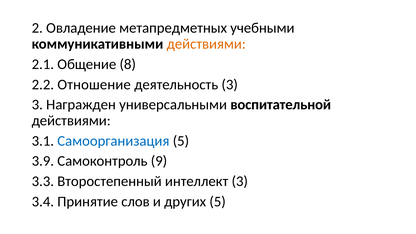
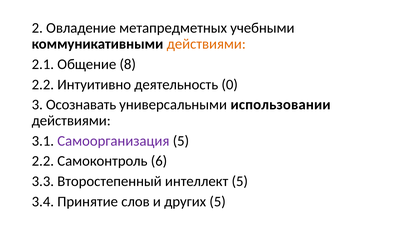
Отношение: Отношение -> Интуитивно
деятельность 3: 3 -> 0
Награжден: Награжден -> Осознавать
воспитательной: воспитательной -> использовании
Самоорганизация colour: blue -> purple
3.9 at (43, 161): 3.9 -> 2.2
9: 9 -> 6
интеллект 3: 3 -> 5
